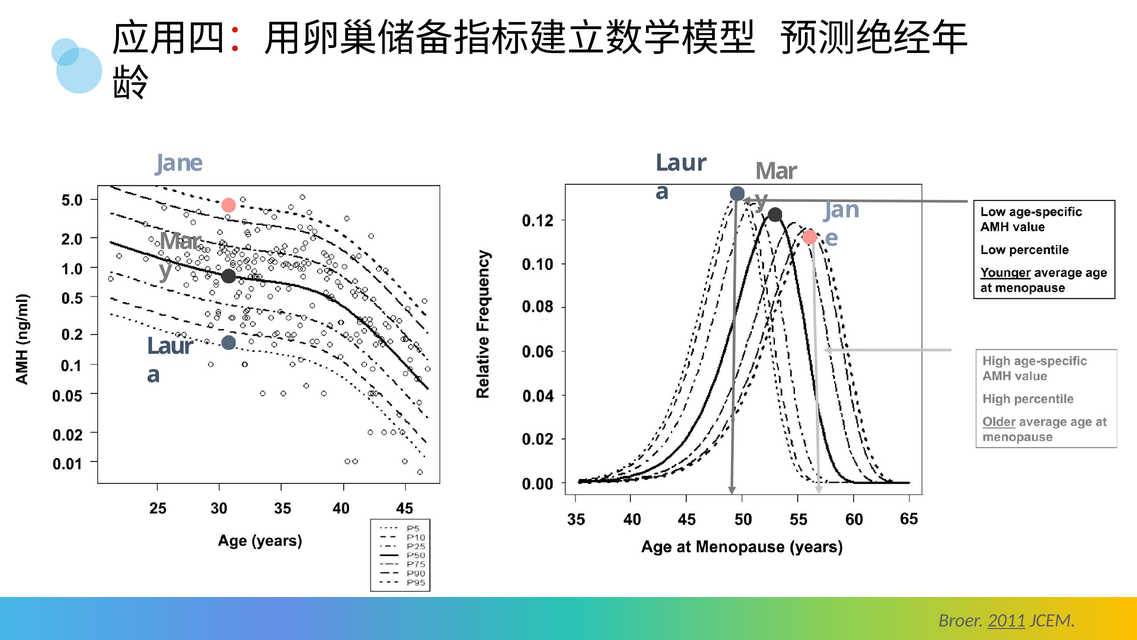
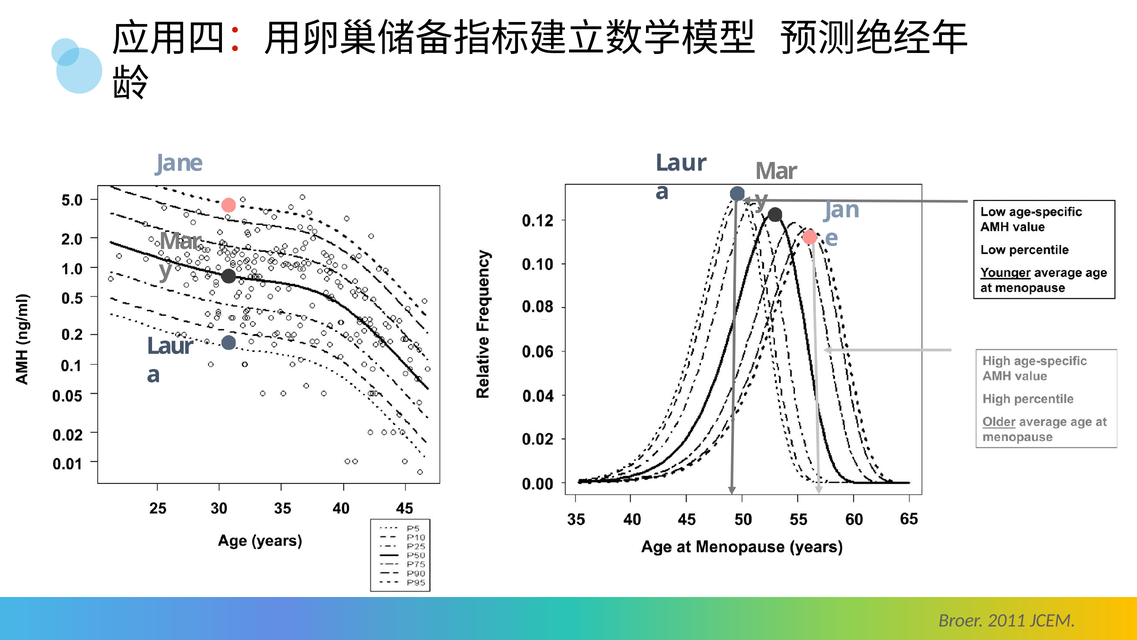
2011 underline: present -> none
